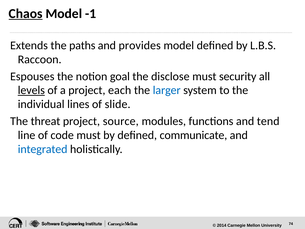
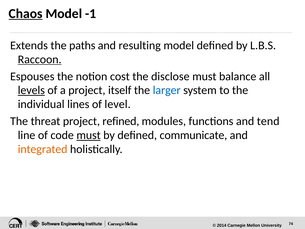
provides: provides -> resulting
Raccoon underline: none -> present
goal: goal -> cost
security: security -> balance
each: each -> itself
slide: slide -> level
source: source -> refined
must at (89, 135) underline: none -> present
integrated colour: blue -> orange
